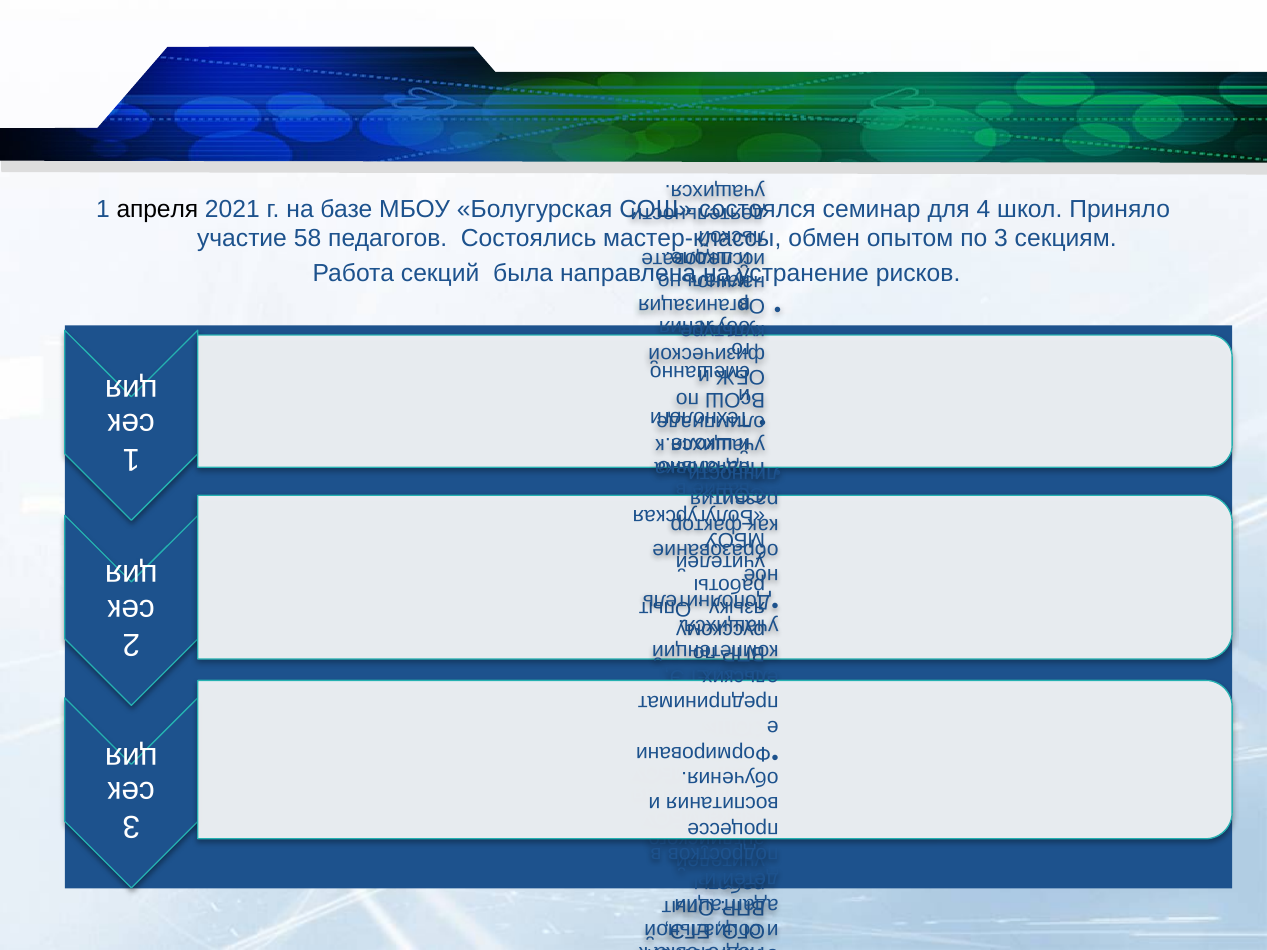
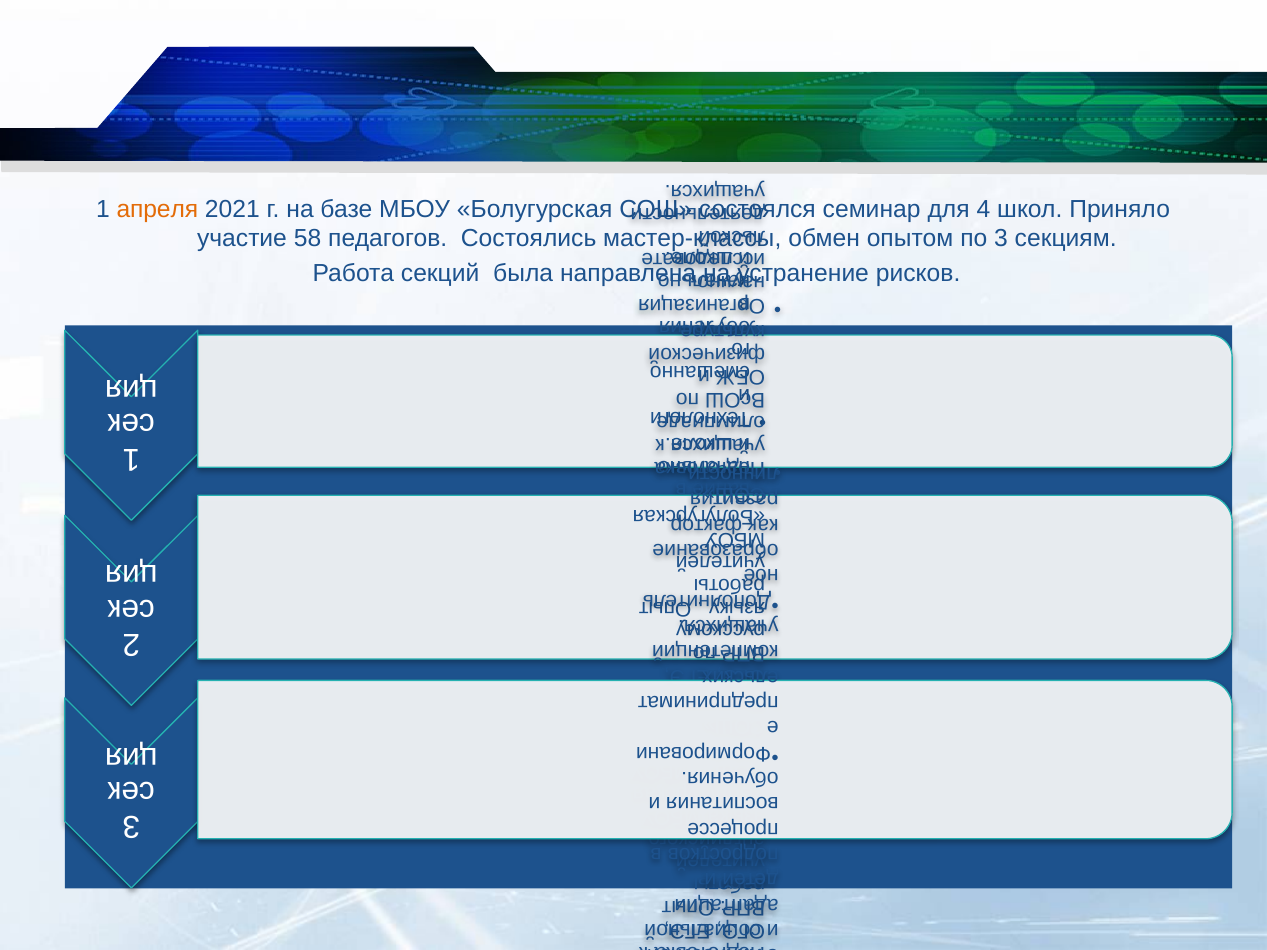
апреля colour: black -> orange
